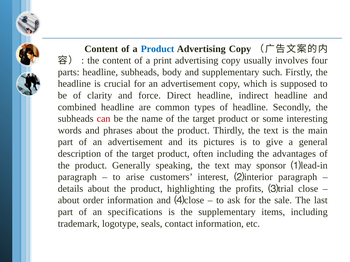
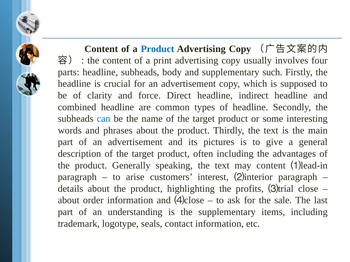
can colour: red -> blue
may sponsor: sponsor -> content
specifications: specifications -> understanding
